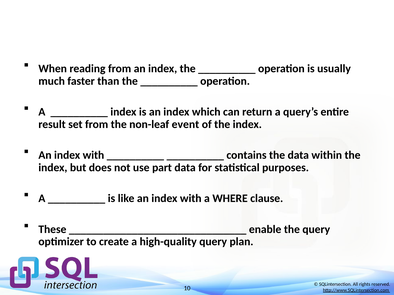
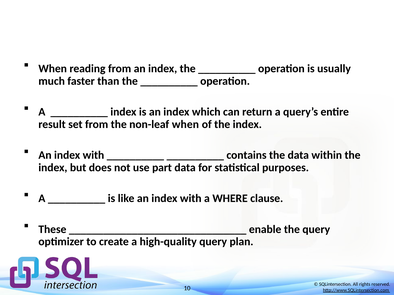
non-leaf event: event -> when
